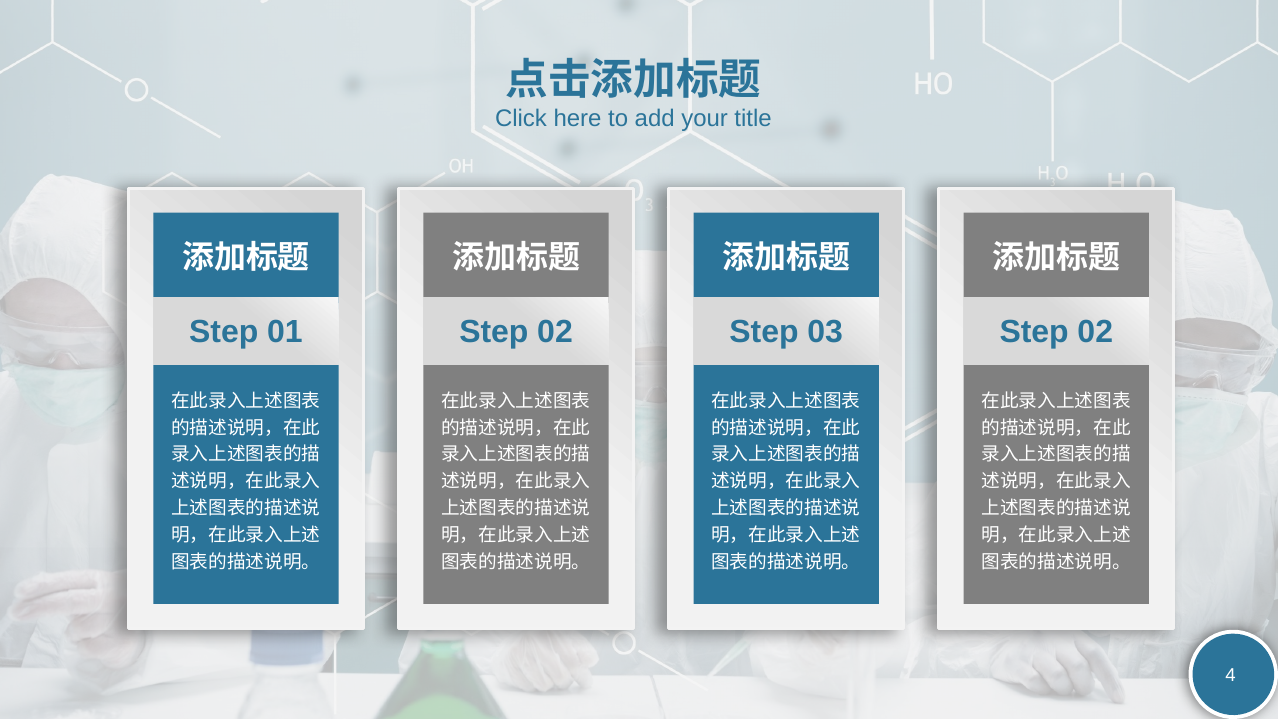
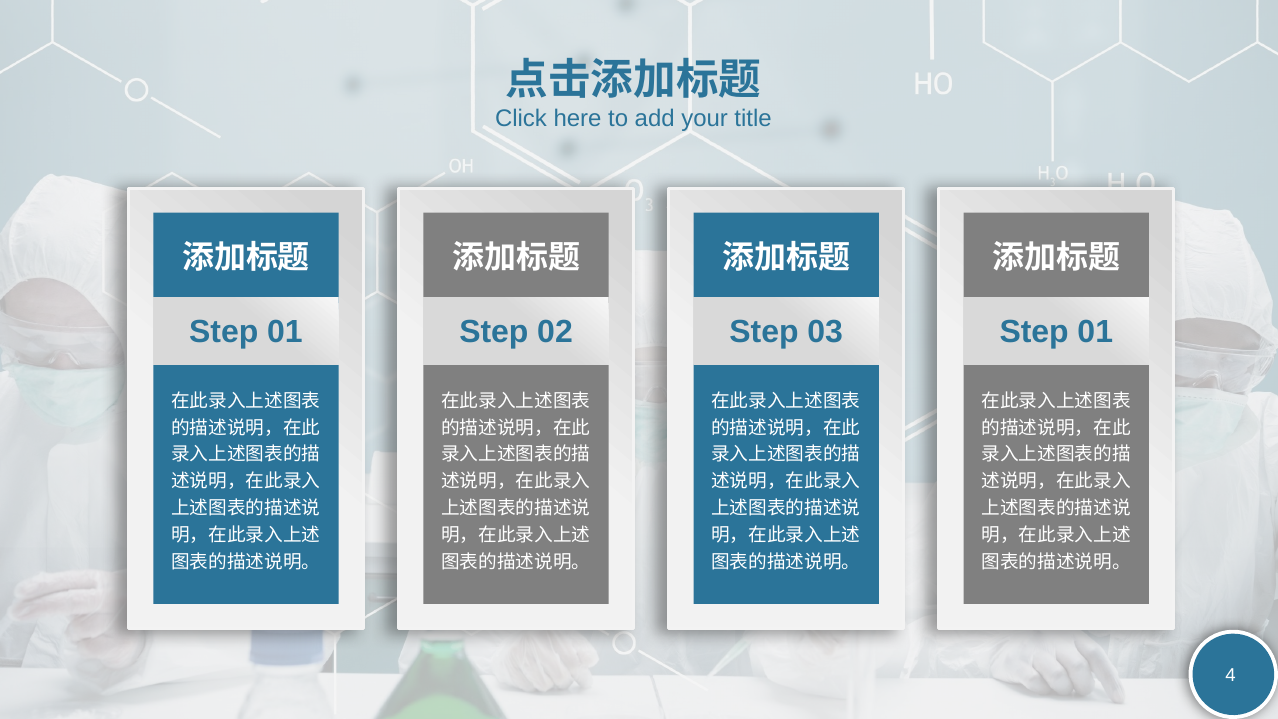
02 at (1095, 332): 02 -> 01
